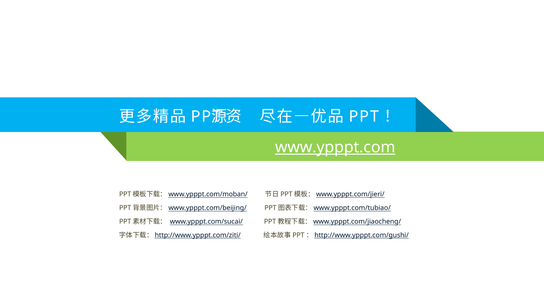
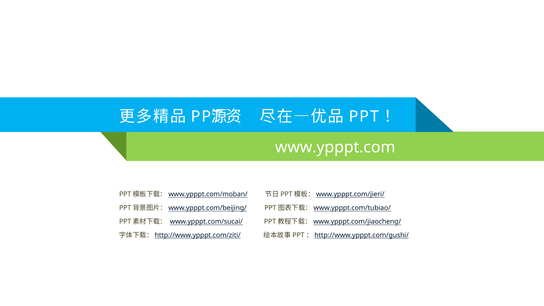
www.ypppt.com underline: present -> none
